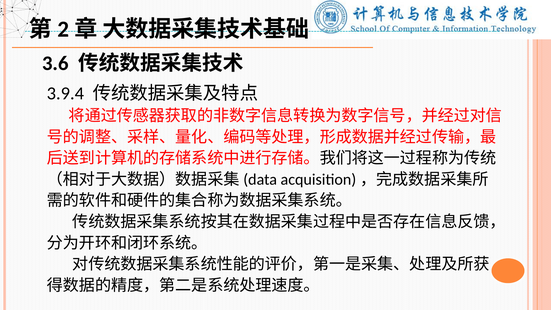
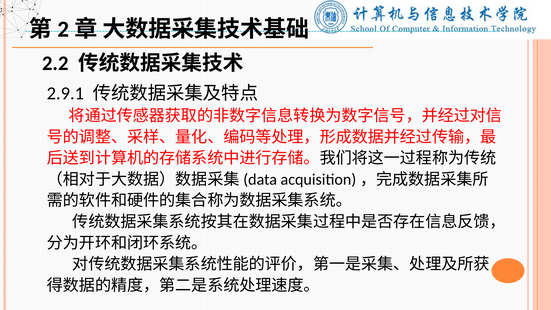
3.6: 3.6 -> 2.2
3.9.4: 3.9.4 -> 2.9.1
